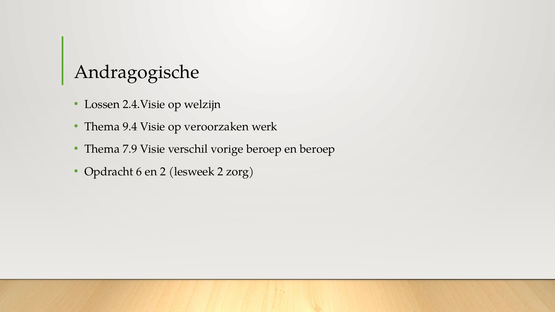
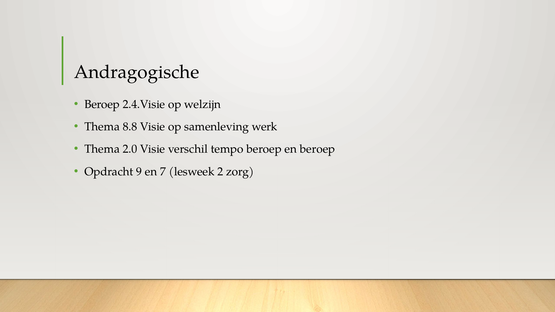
Lossen at (102, 104): Lossen -> Beroep
9.4: 9.4 -> 8.8
veroorzaken: veroorzaken -> samenleving
7.9: 7.9 -> 2.0
vorige: vorige -> tempo
6: 6 -> 9
en 2: 2 -> 7
